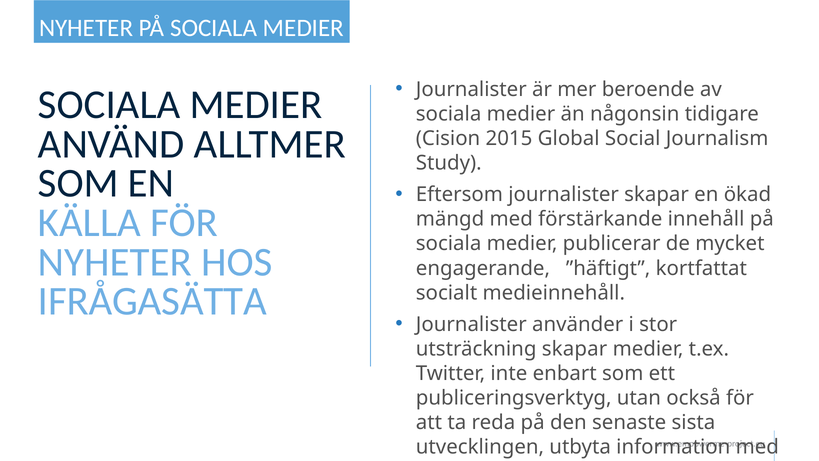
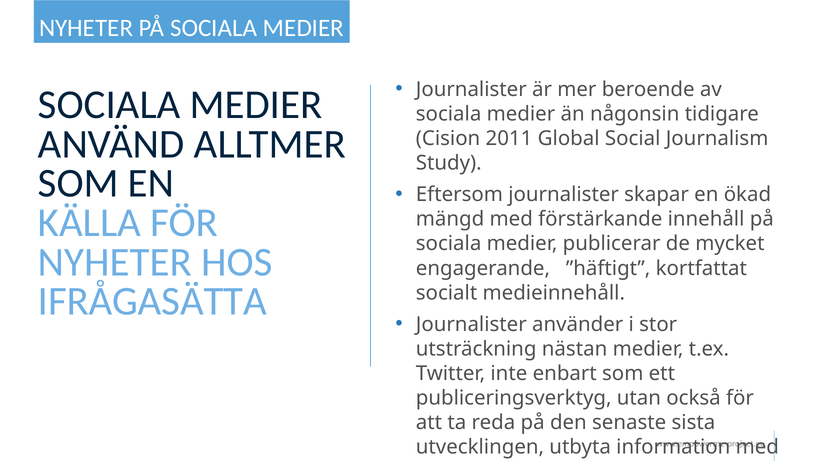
2015: 2015 -> 2011
utsträckning skapar: skapar -> nästan
